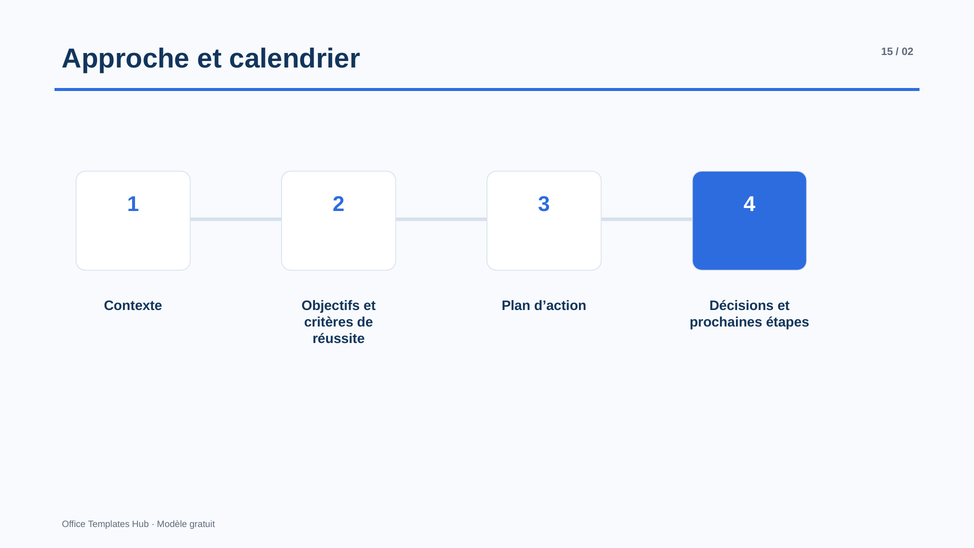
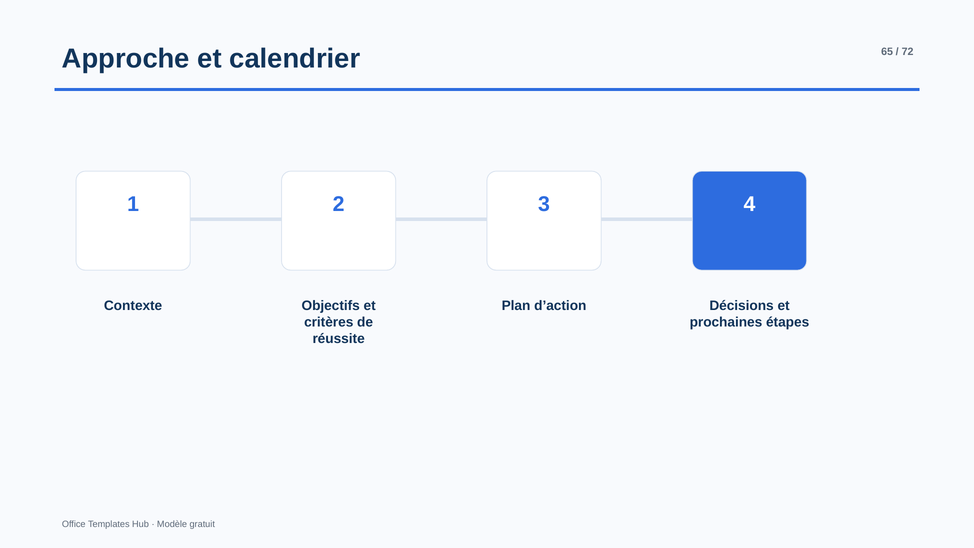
15: 15 -> 65
02: 02 -> 72
